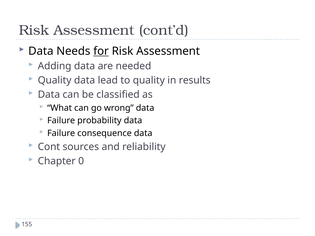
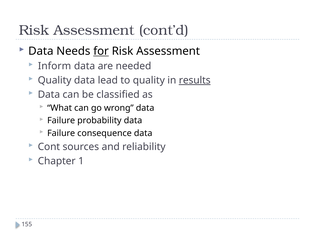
Adding: Adding -> Inform
results underline: none -> present
0: 0 -> 1
